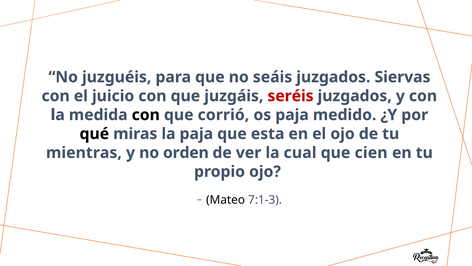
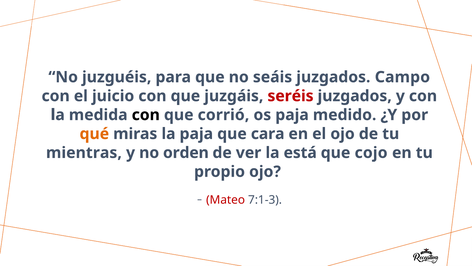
Siervas: Siervas -> Campo
qué colour: black -> orange
esta: esta -> cara
cual: cual -> está
cien: cien -> cojo
Mateo colour: black -> red
